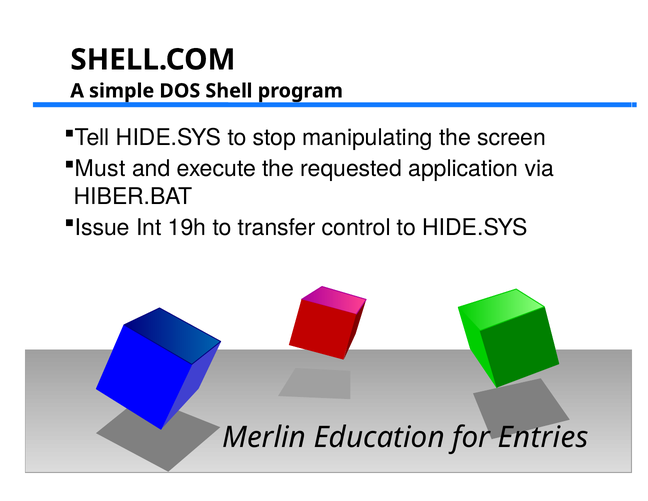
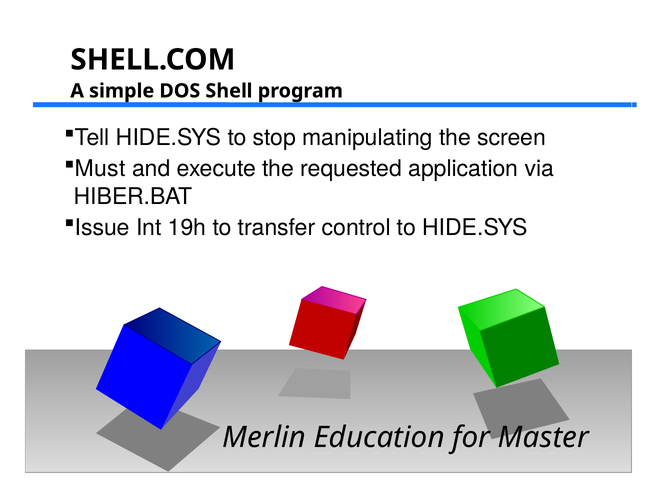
Entries: Entries -> Master
